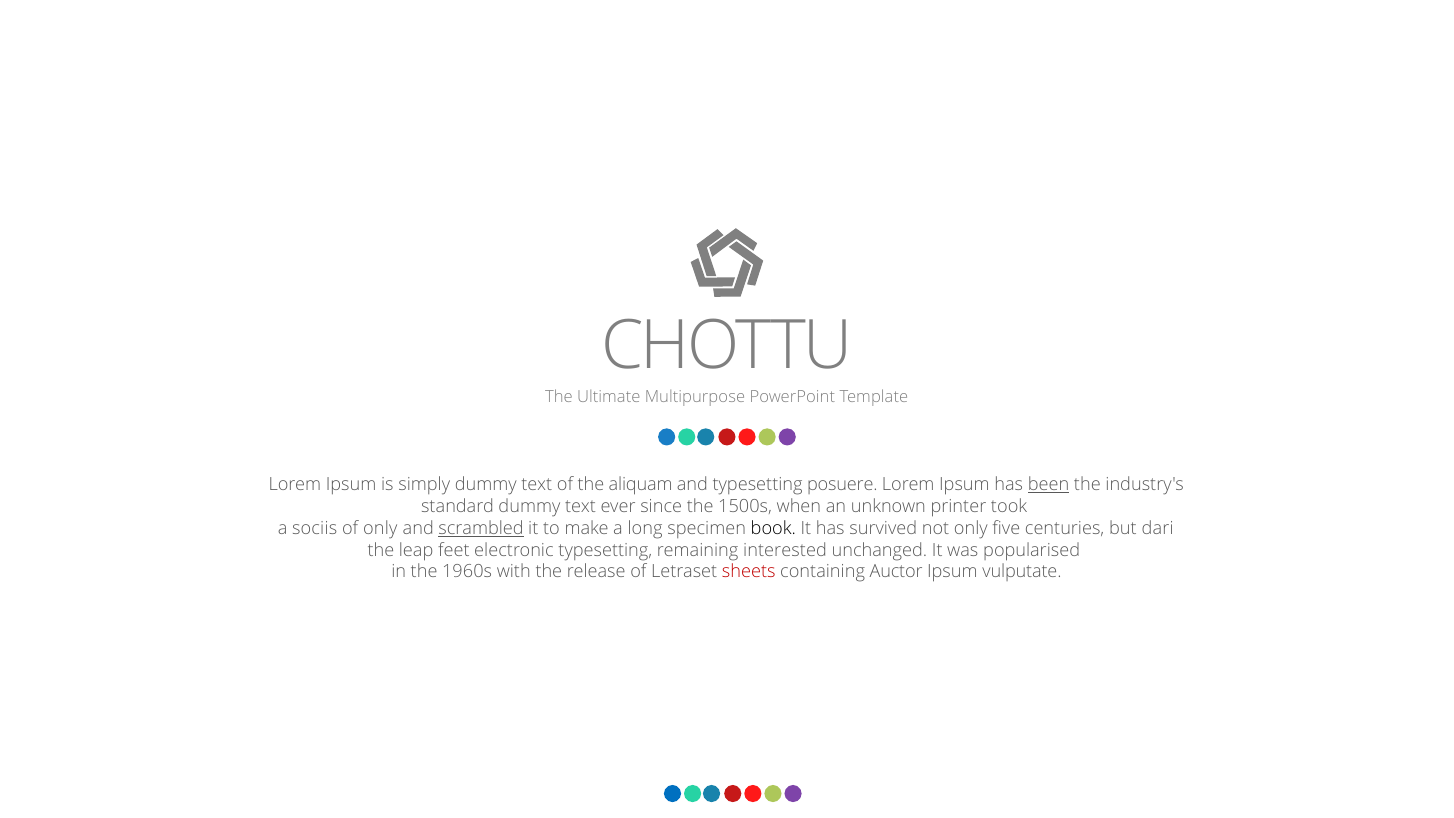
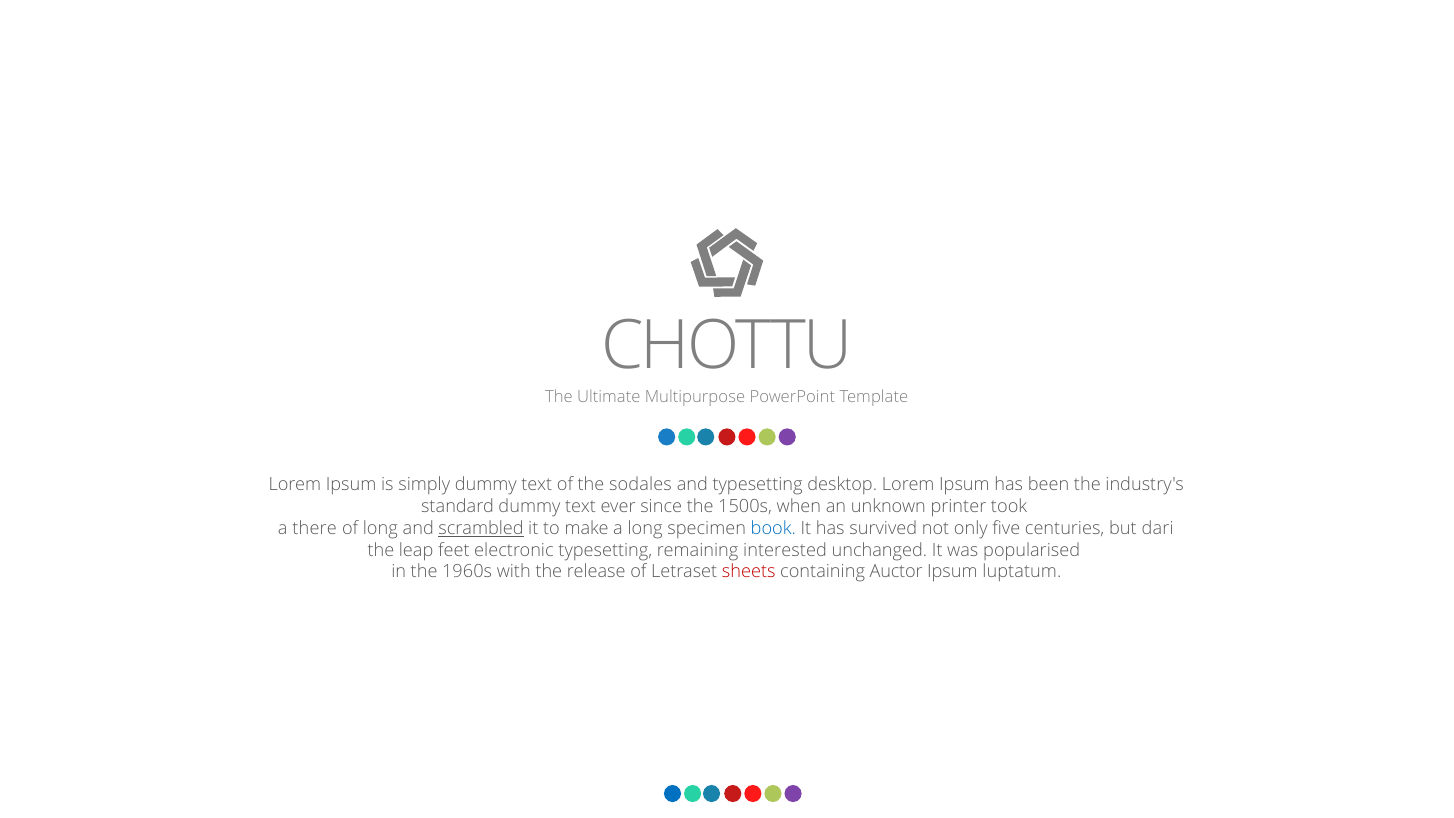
aliquam: aliquam -> sodales
posuere: posuere -> desktop
been underline: present -> none
sociis: sociis -> there
of only: only -> long
book colour: black -> blue
vulputate: vulputate -> luptatum
